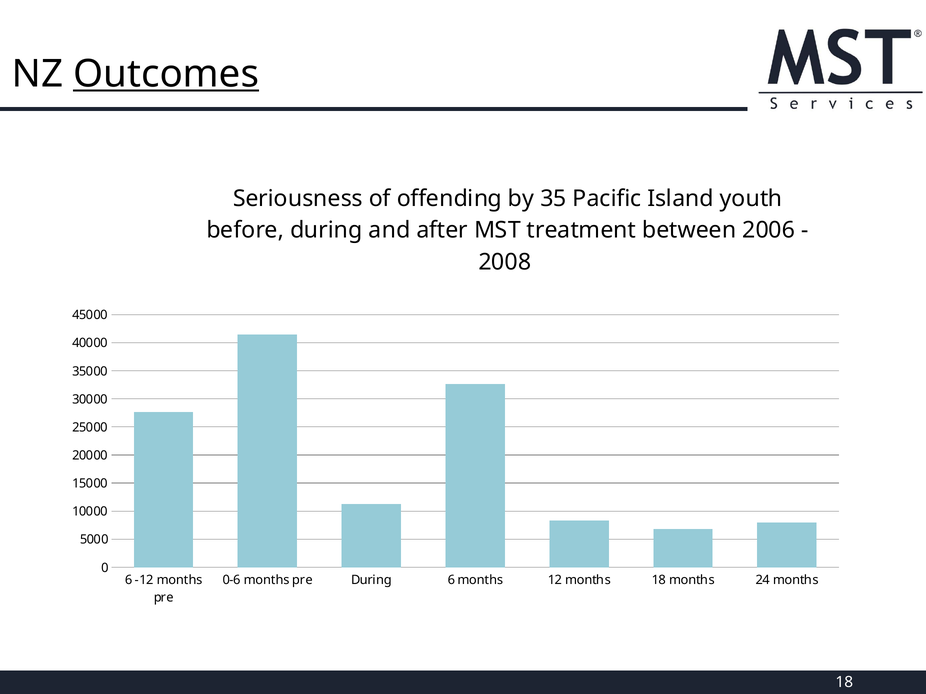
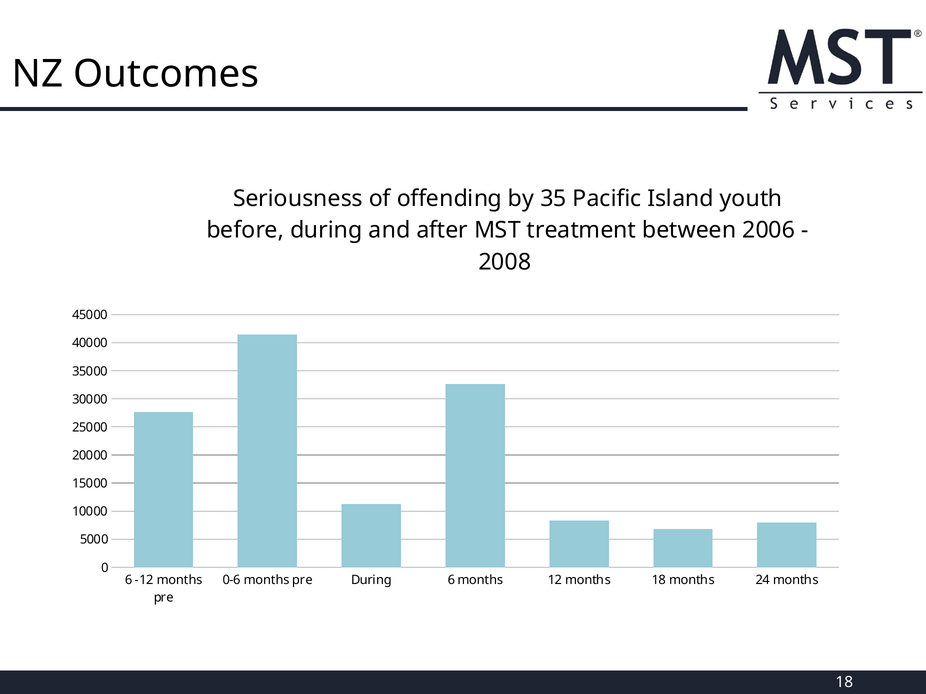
Outcomes underline: present -> none
